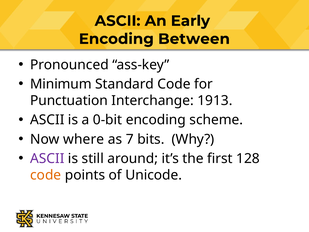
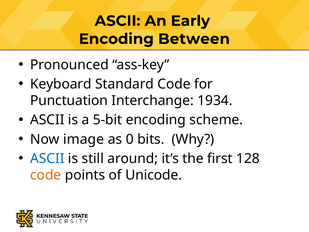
Minimum: Minimum -> Keyboard
1913: 1913 -> 1934
0-bit: 0-bit -> 5-bit
where: where -> image
7: 7 -> 0
ASCII at (47, 158) colour: purple -> blue
